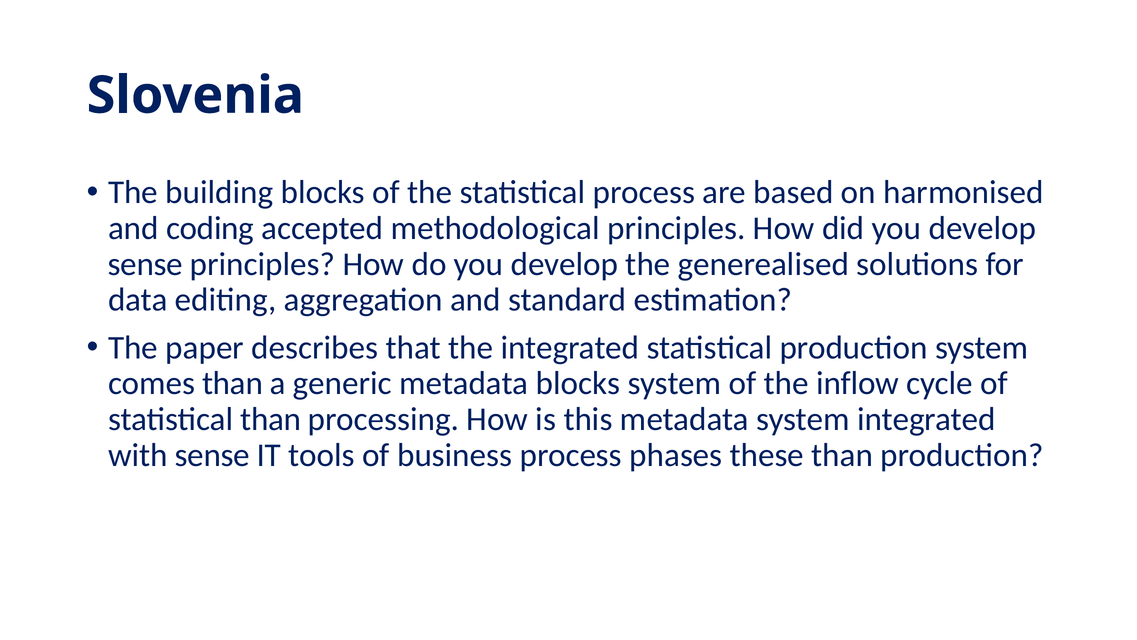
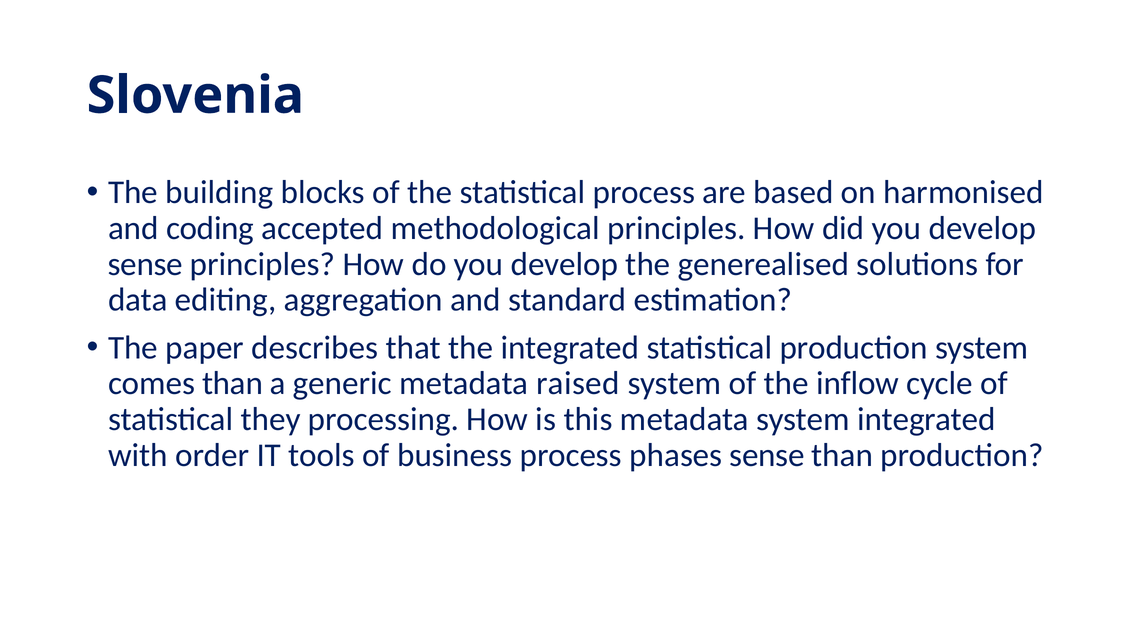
metadata blocks: blocks -> raised
statistical than: than -> they
with sense: sense -> order
phases these: these -> sense
